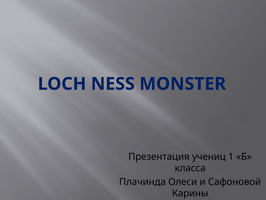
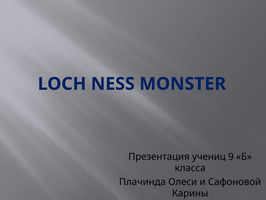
1: 1 -> 9
